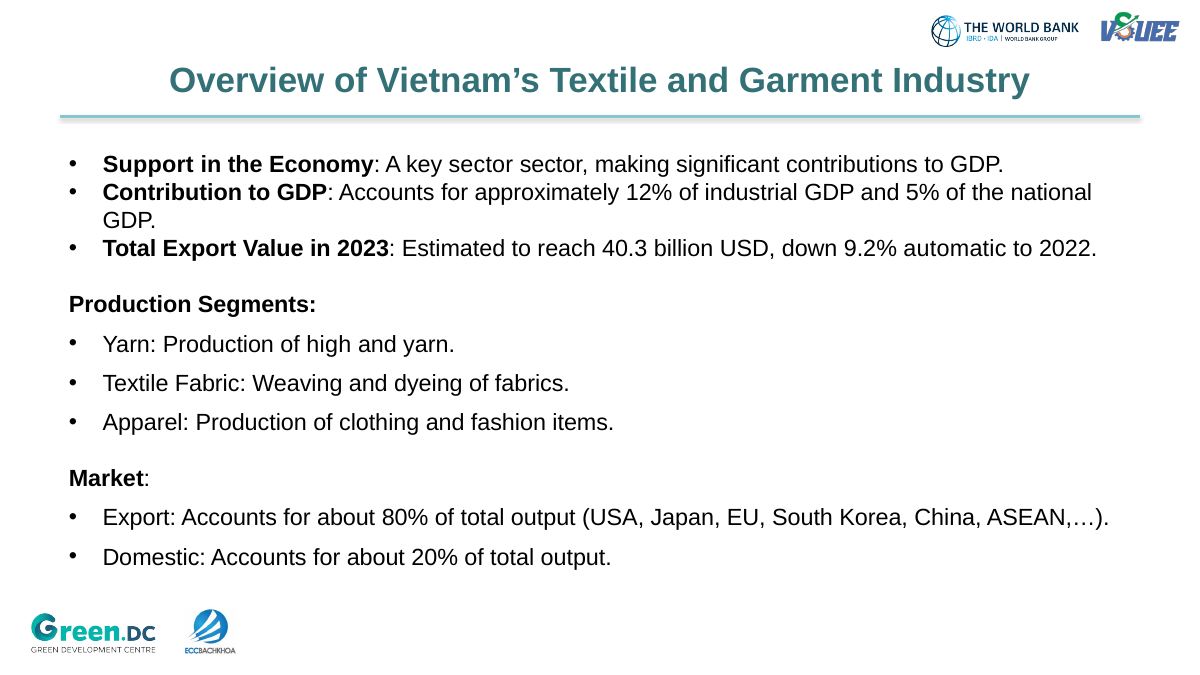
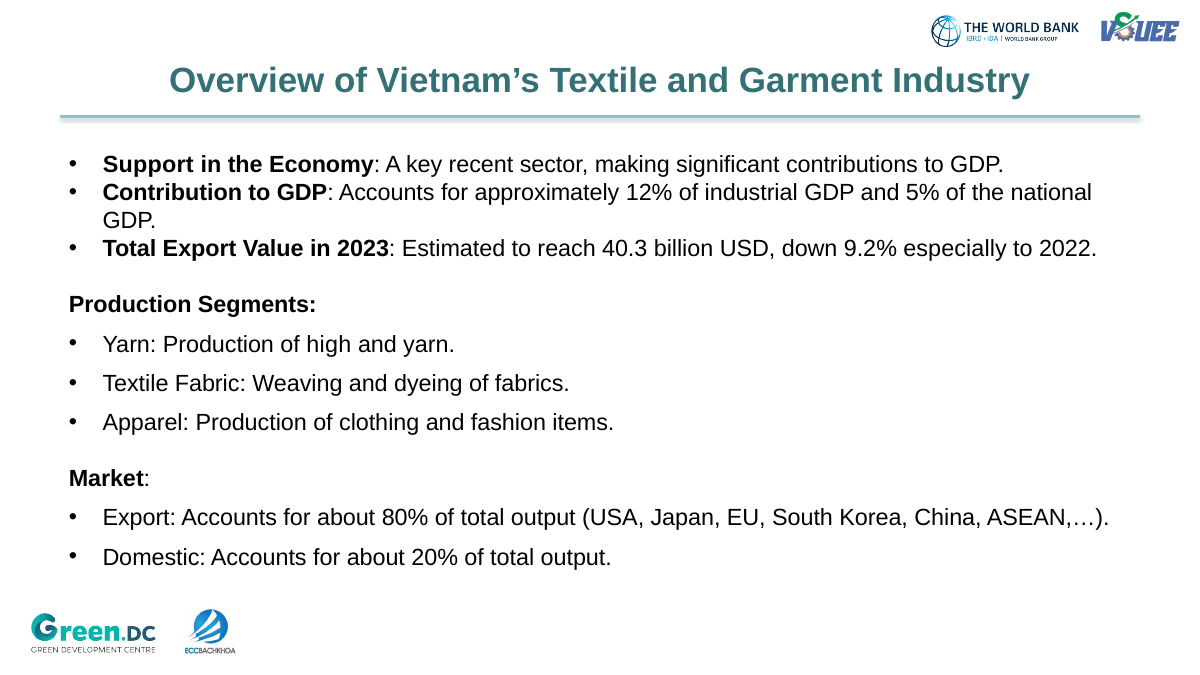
key sector: sector -> recent
automatic: automatic -> especially
